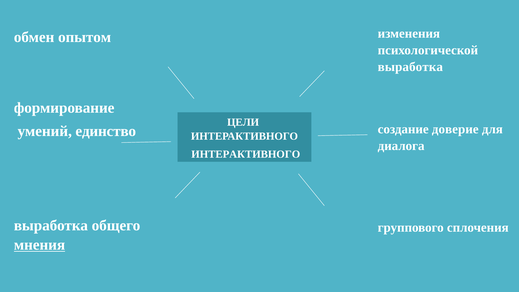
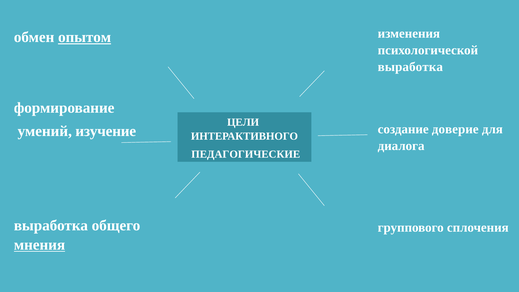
опытом underline: none -> present
единство: единство -> изучение
ИНТЕРАКТИВНОГО at (246, 154): ИНТЕРАКТИВНОГО -> ПЕДАГОГИЧЕСКИЕ
